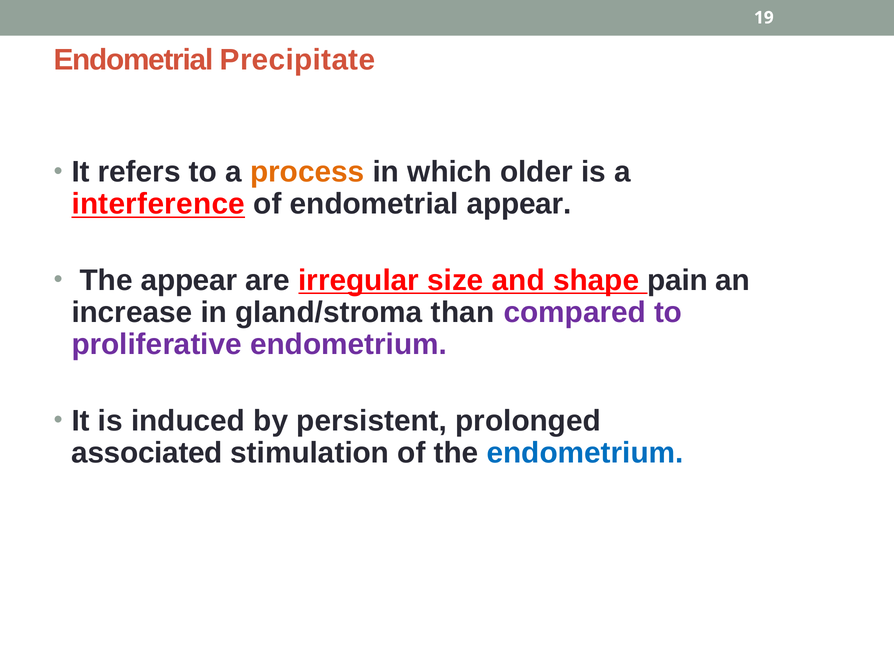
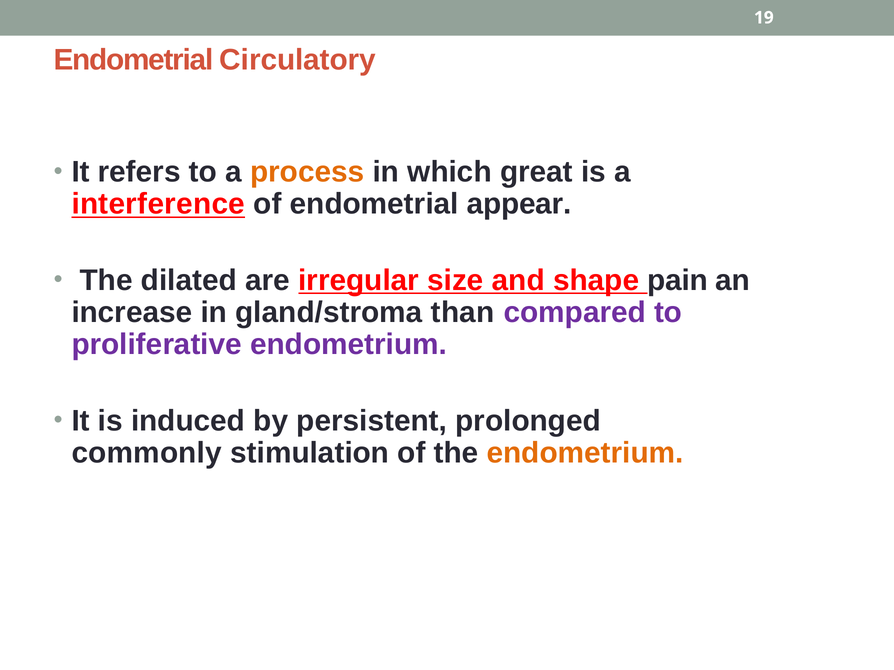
Precipitate: Precipitate -> Circulatory
older: older -> great
The appear: appear -> dilated
associated: associated -> commonly
endometrium at (585, 453) colour: blue -> orange
